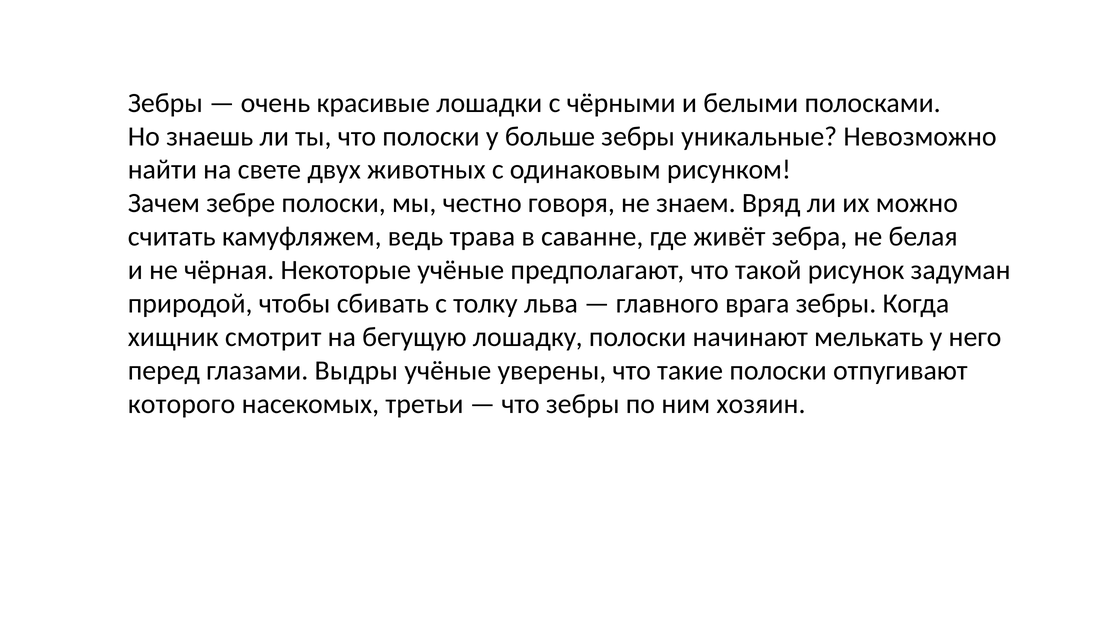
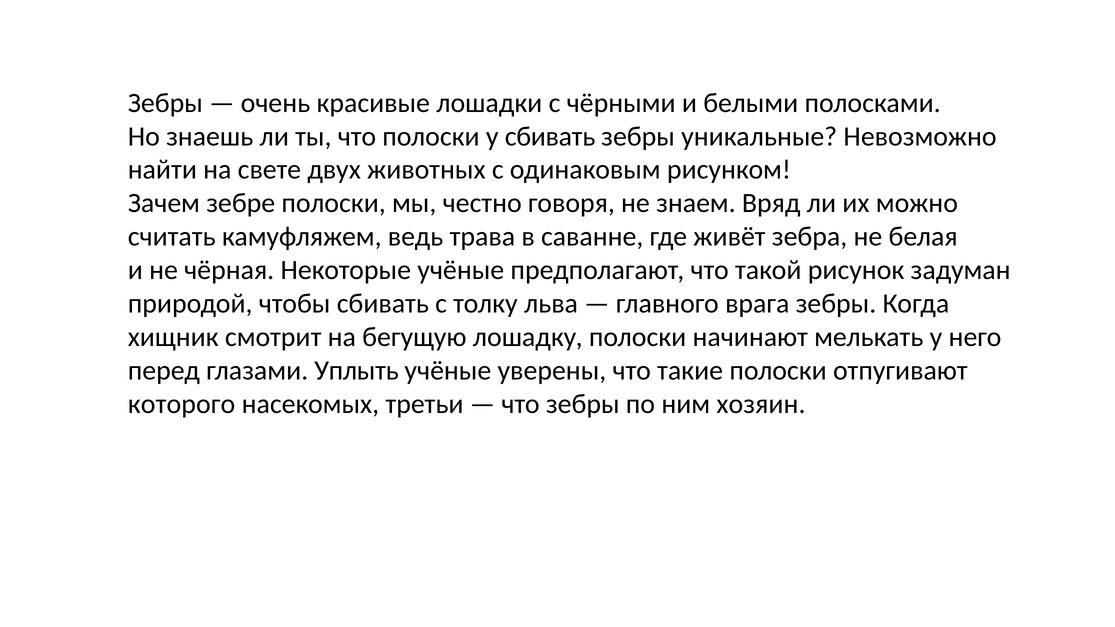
у больше: больше -> сбивать
Выдры: Выдры -> Уплыть
